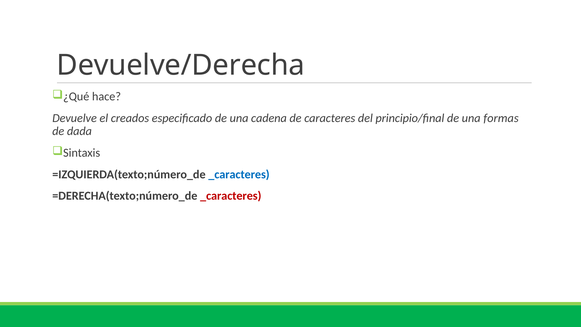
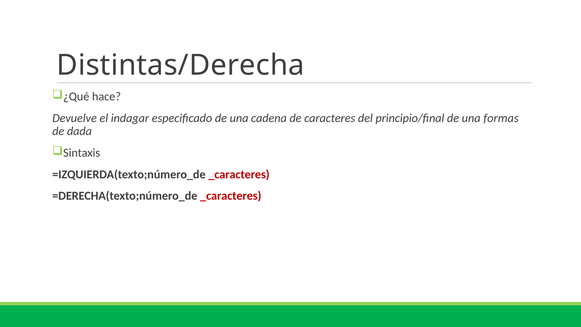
Devuelve/Derecha: Devuelve/Derecha -> Distintas/Derecha
creados: creados -> indagar
_caracteres at (239, 174) colour: blue -> red
